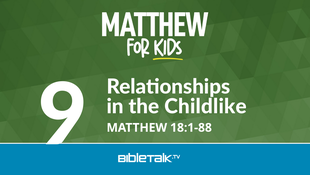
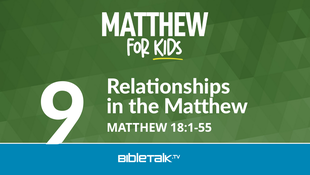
the Childlike: Childlike -> Matthew
18:1-88: 18:1-88 -> 18:1-55
